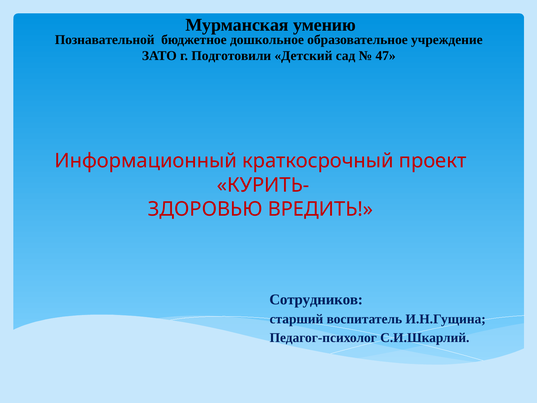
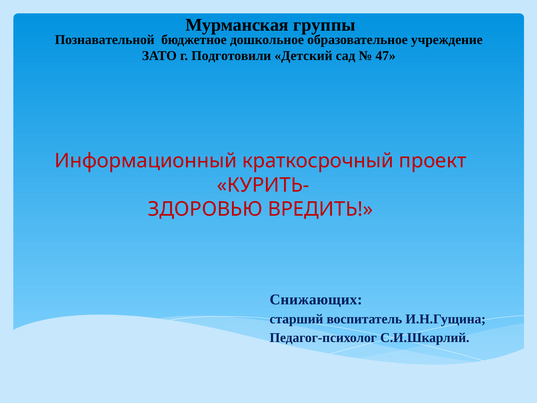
умению: умению -> группы
Сотрудников: Сотрудников -> Снижающих
